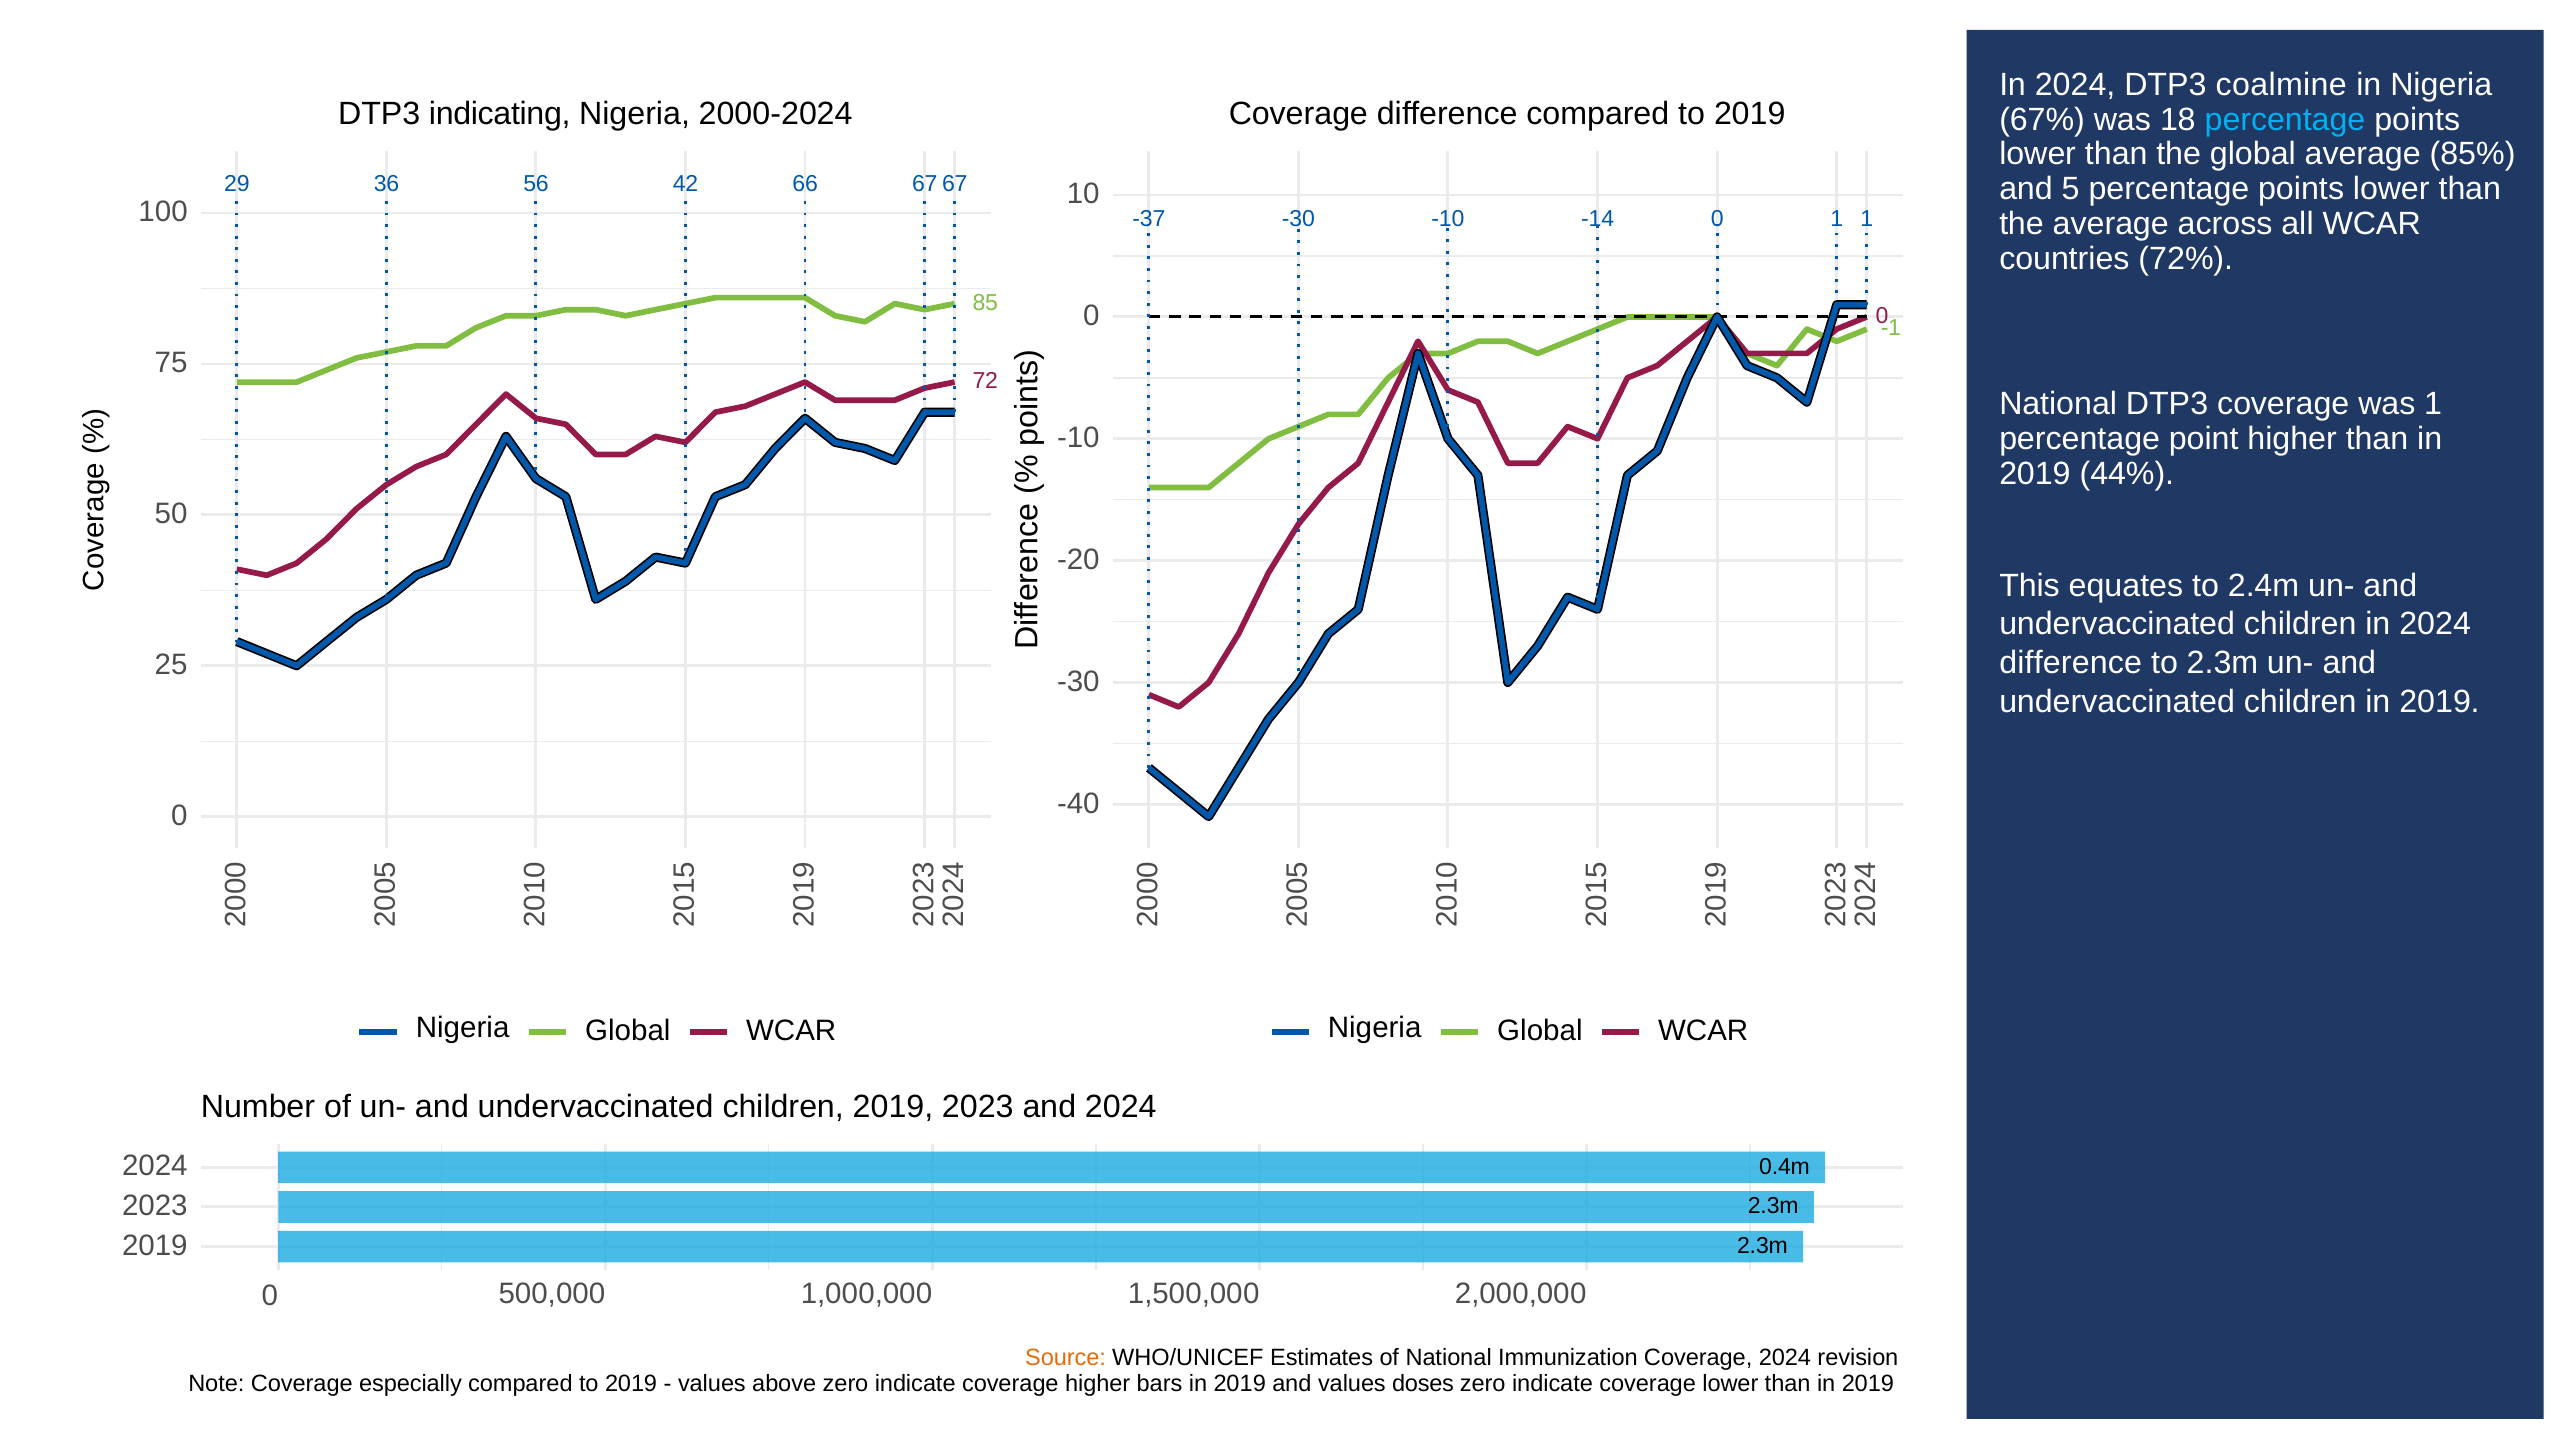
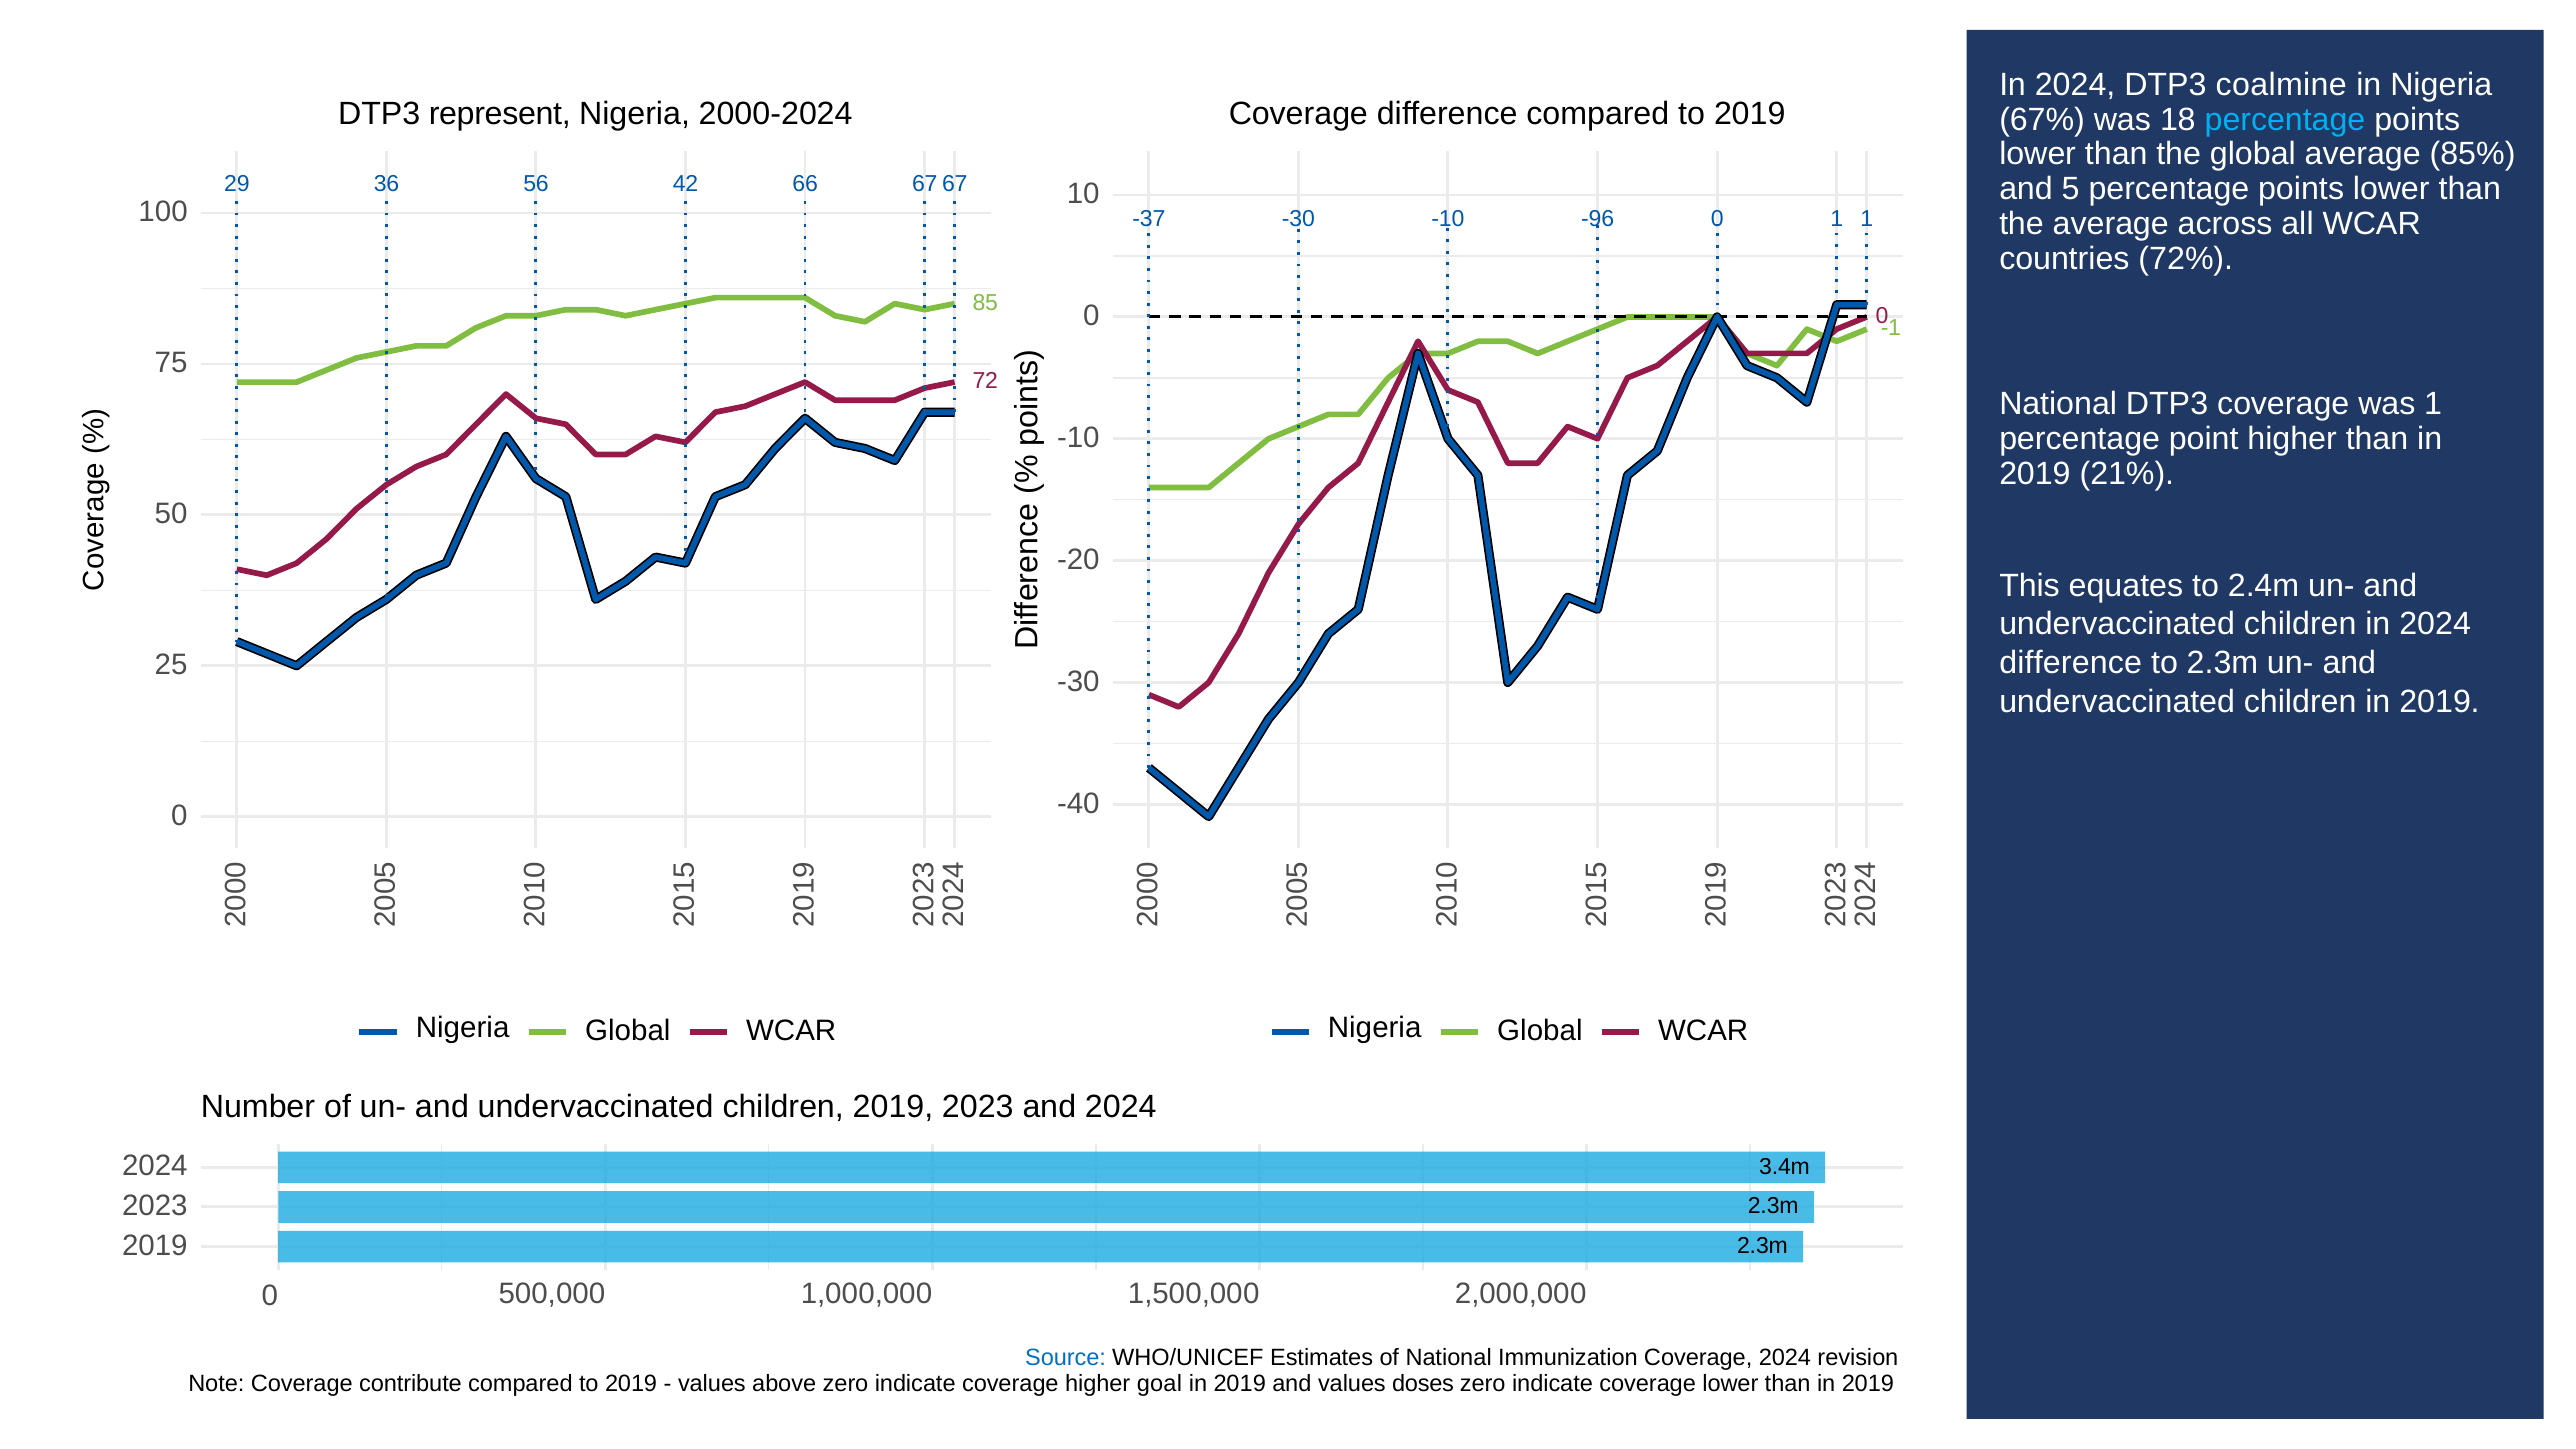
indicating: indicating -> represent
-14: -14 -> -96
44%: 44% -> 21%
0.4m: 0.4m -> 3.4m
Source colour: orange -> blue
especially: especially -> contribute
bars: bars -> goal
